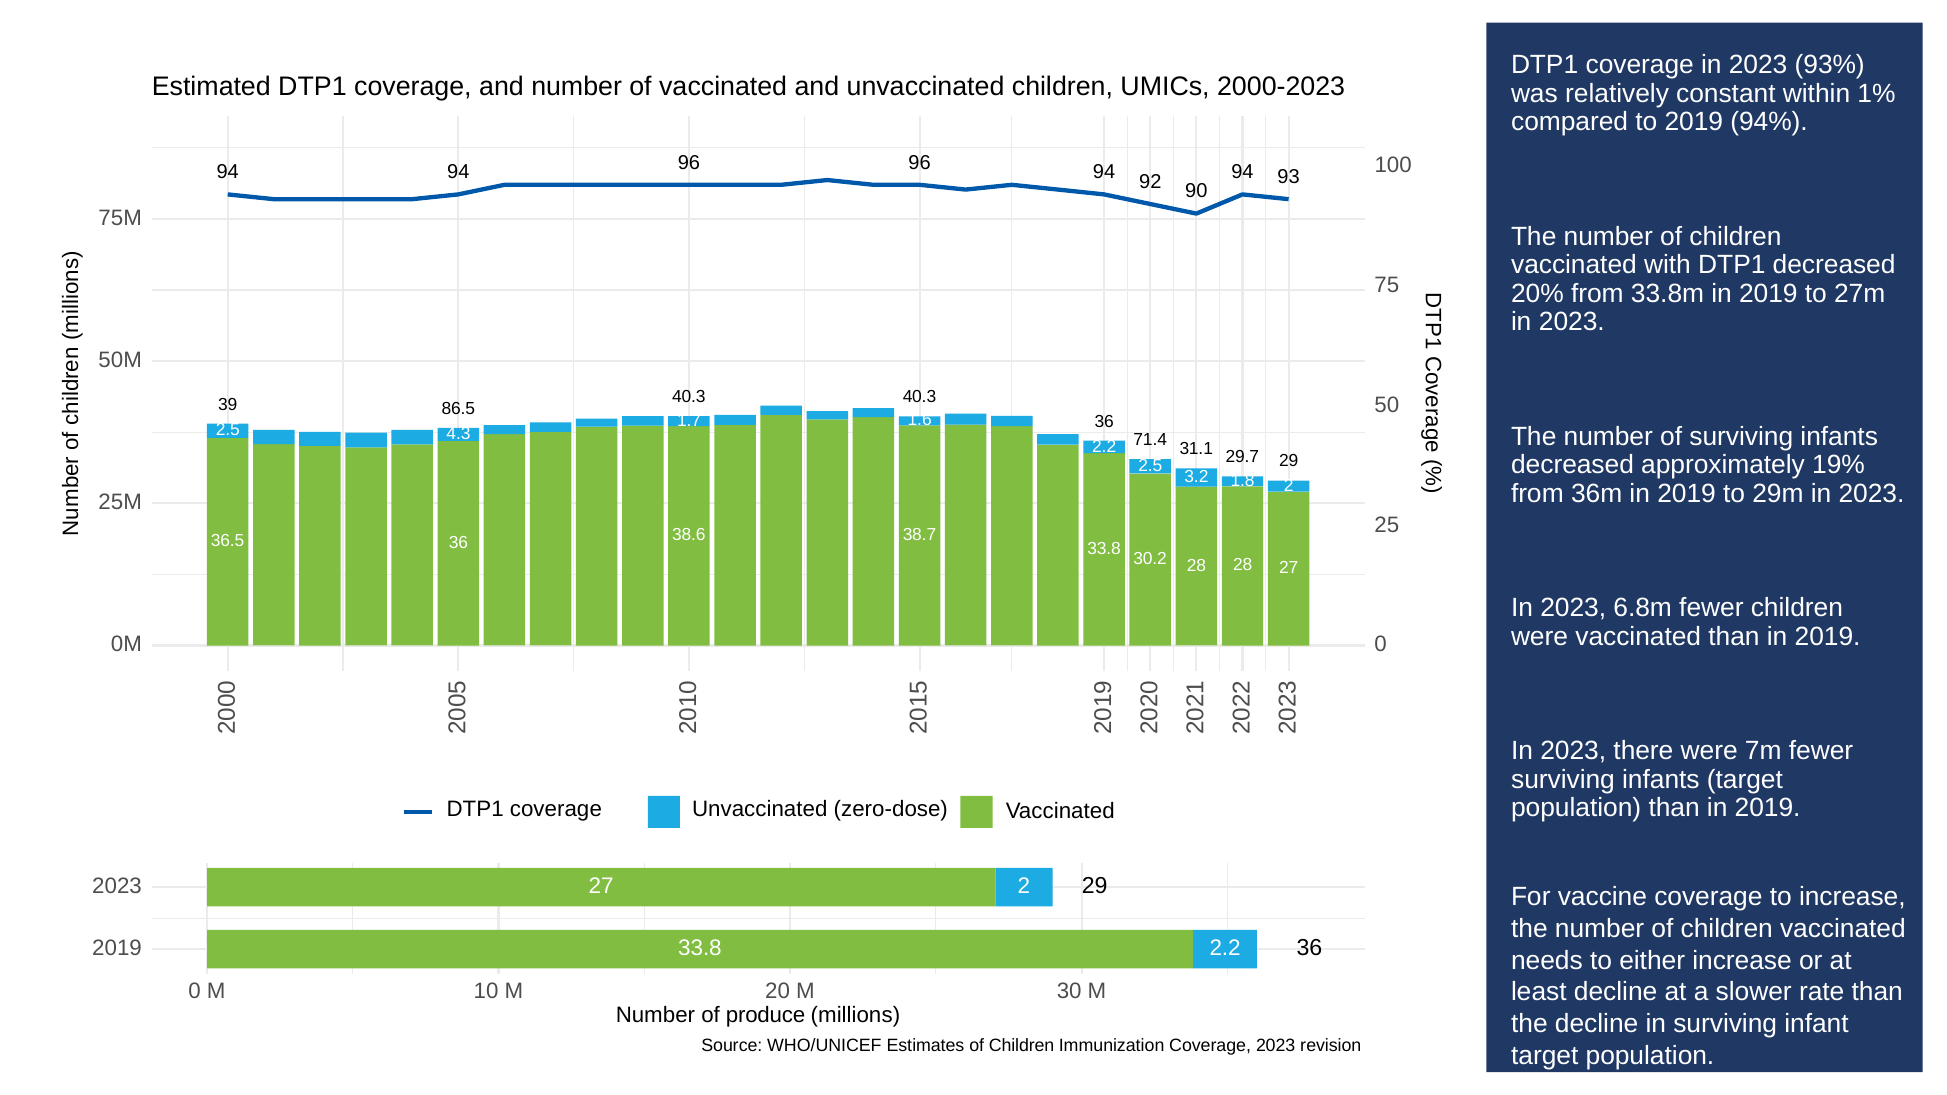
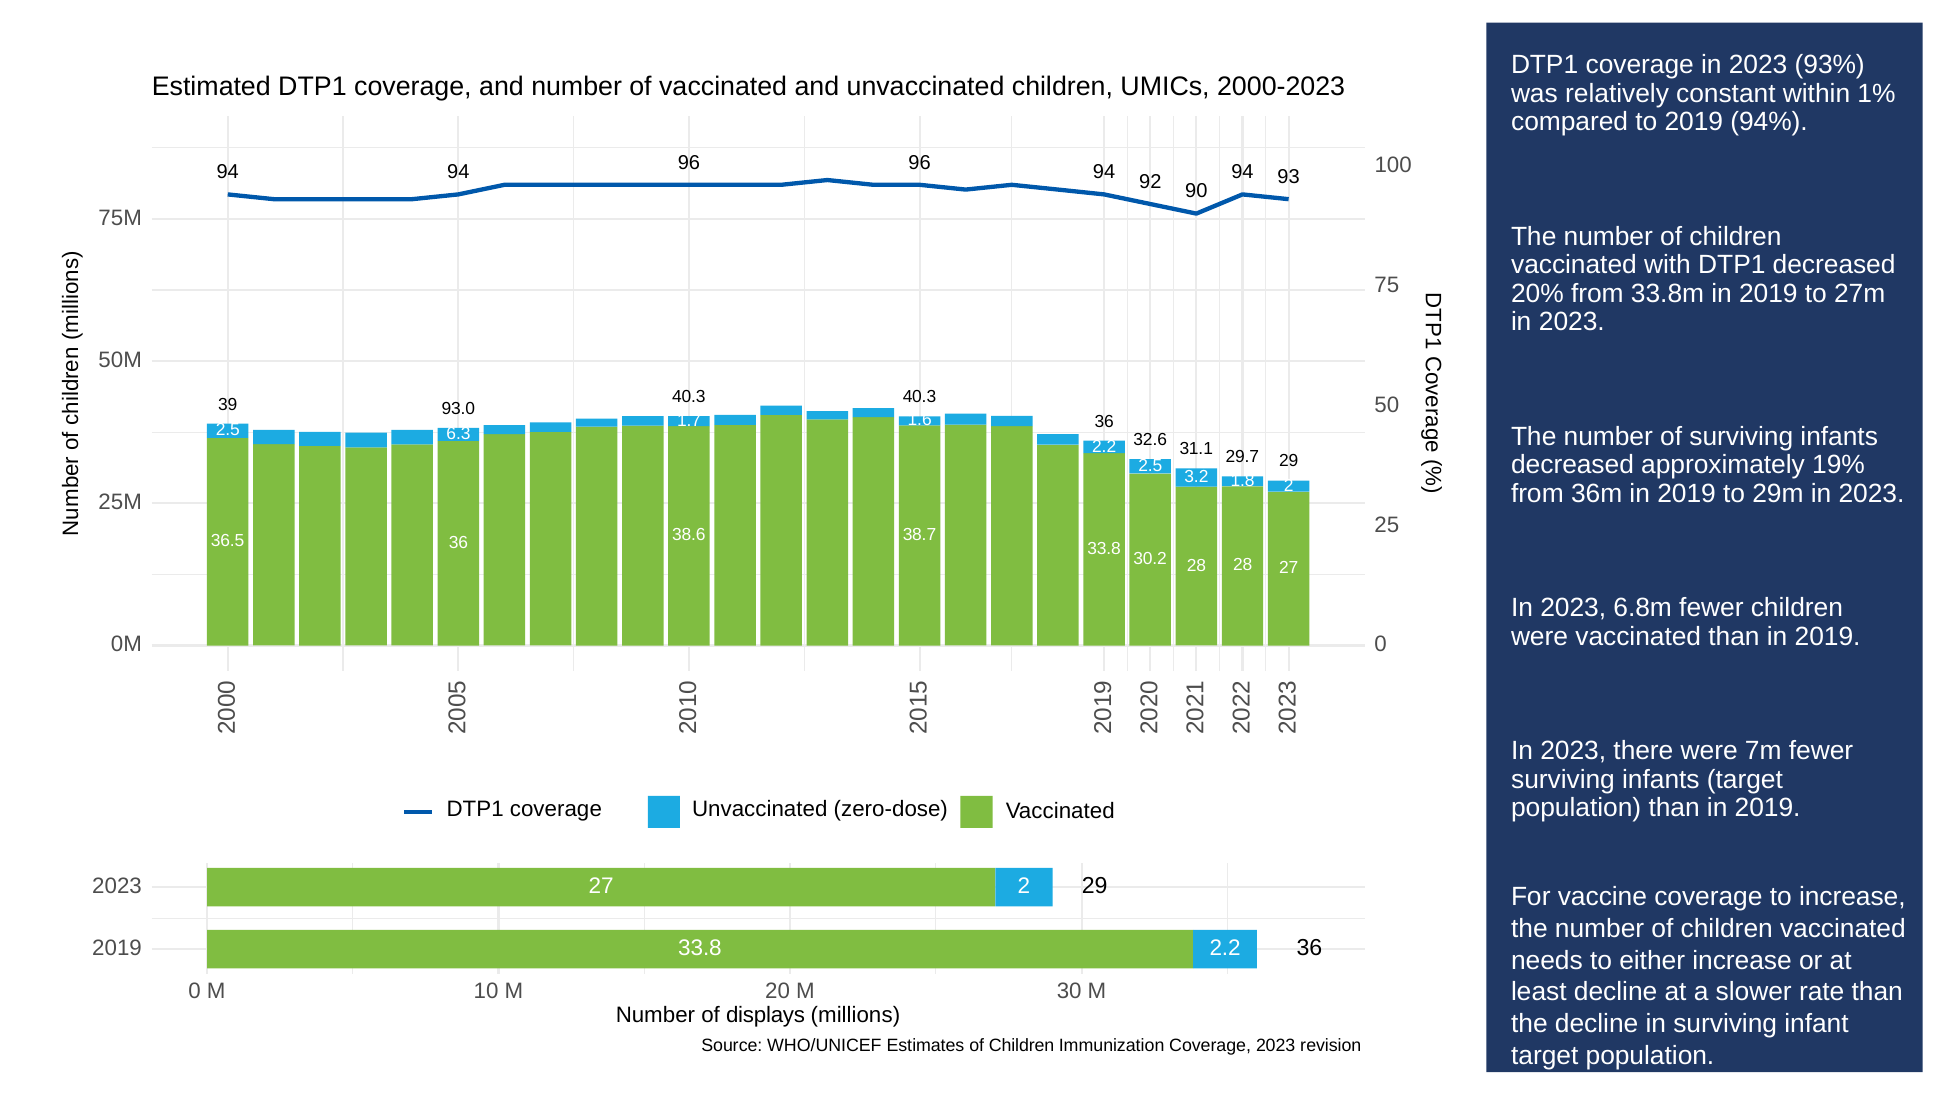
86.5: 86.5 -> 93.0
4.3: 4.3 -> 6.3
71.4: 71.4 -> 32.6
produce: produce -> displays
